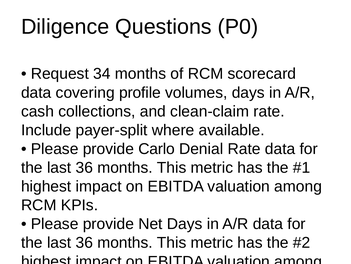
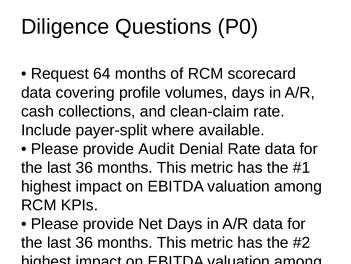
34: 34 -> 64
Carlo: Carlo -> Audit
